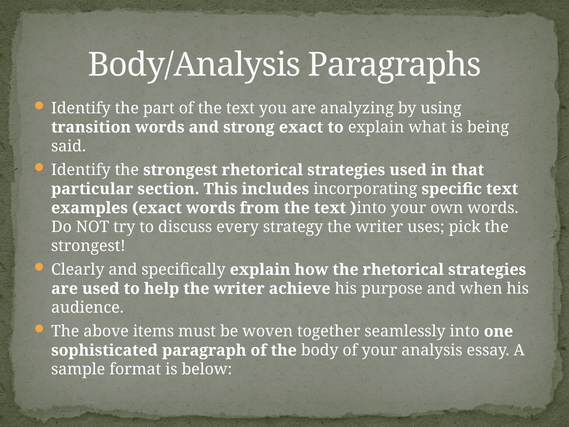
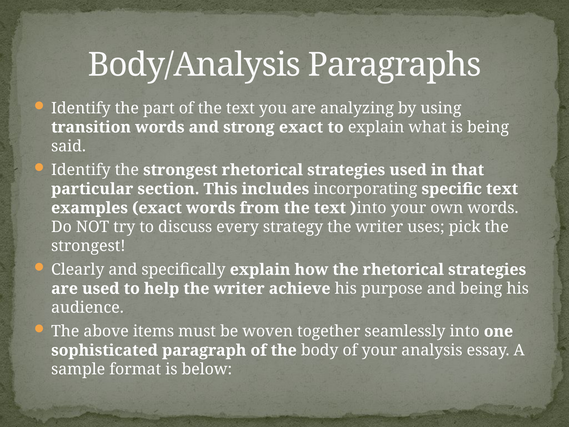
and when: when -> being
